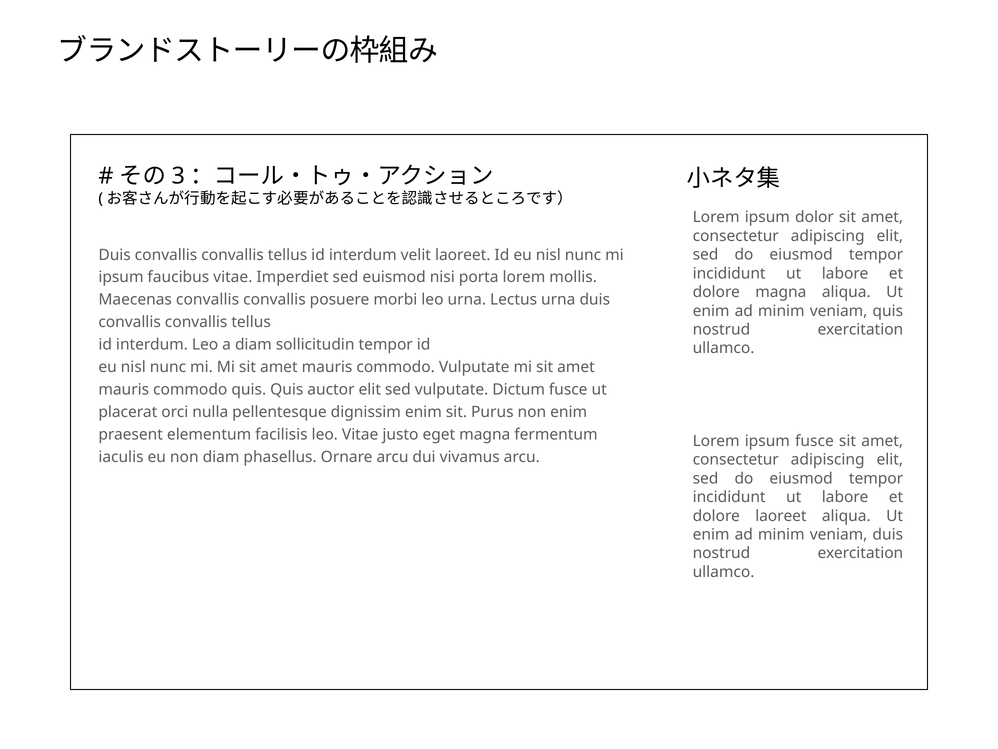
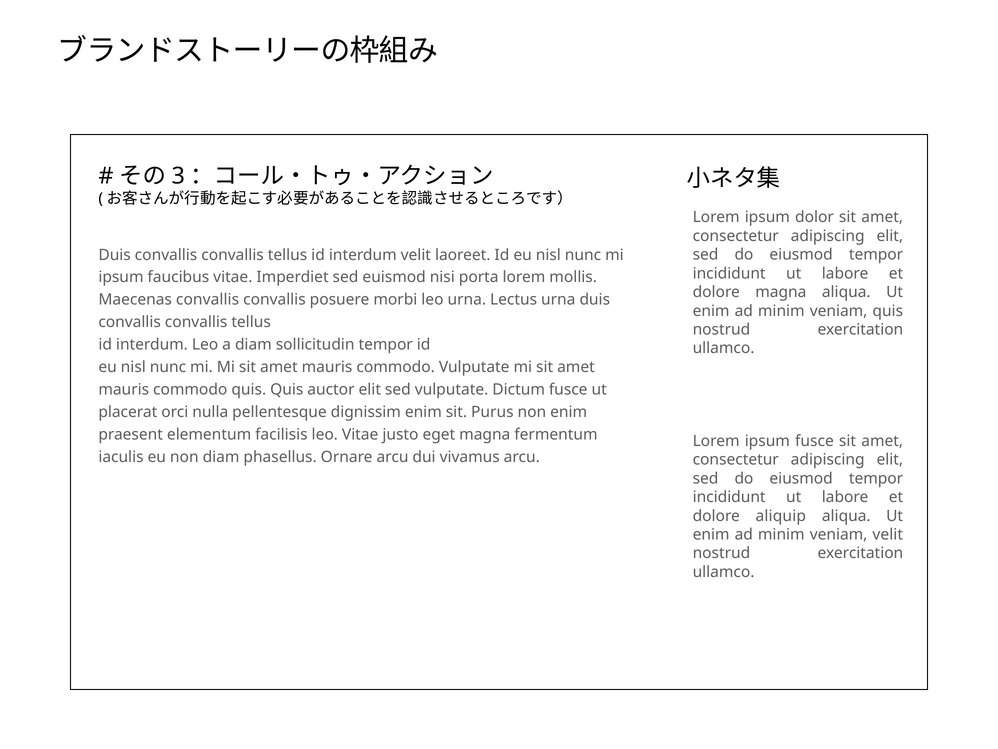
dolore laoreet: laoreet -> aliquip
veniam duis: duis -> velit
